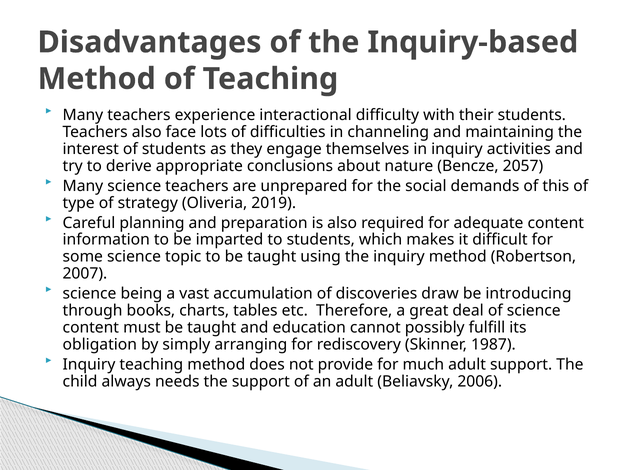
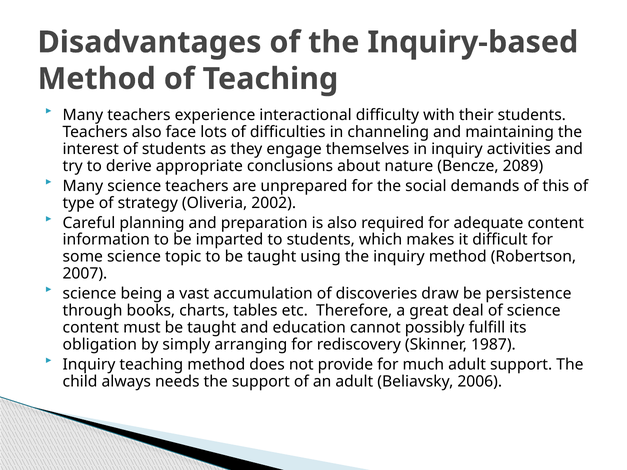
2057: 2057 -> 2089
2019: 2019 -> 2002
introducing: introducing -> persistence
